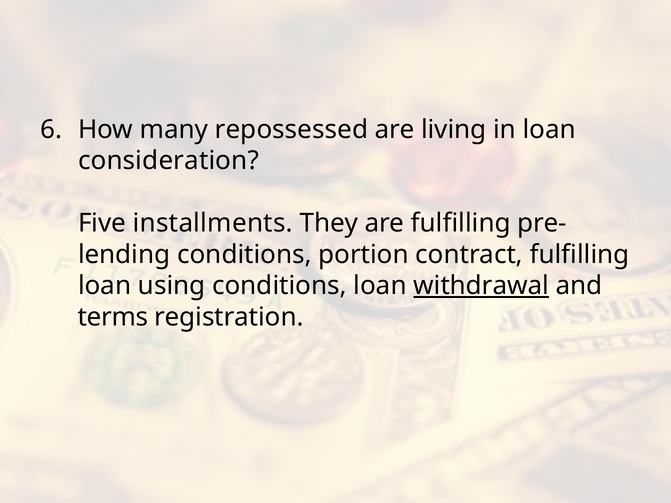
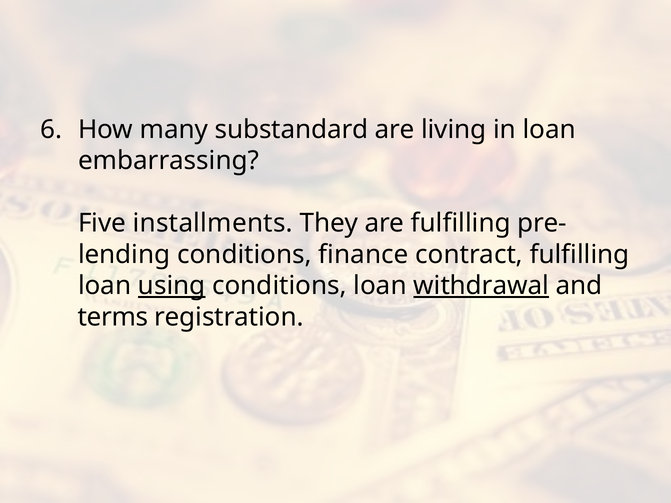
repossessed: repossessed -> substandard
consideration: consideration -> embarrassing
portion: portion -> finance
using underline: none -> present
